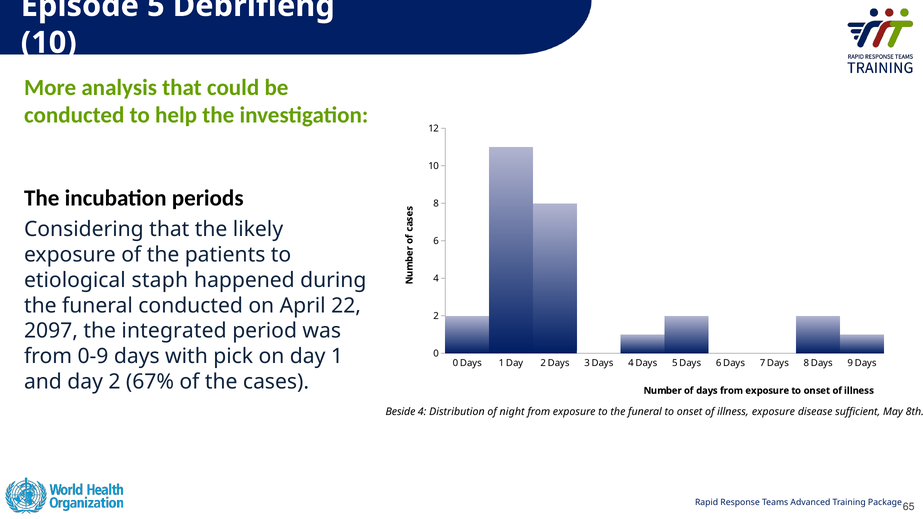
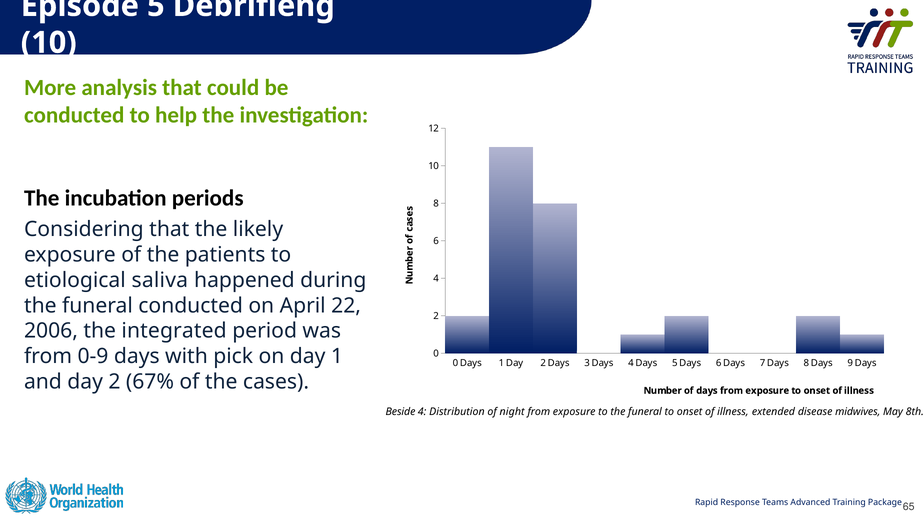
staph: staph -> saliva
2097: 2097 -> 2006
illness exposure: exposure -> extended
sufficient: sufficient -> midwives
